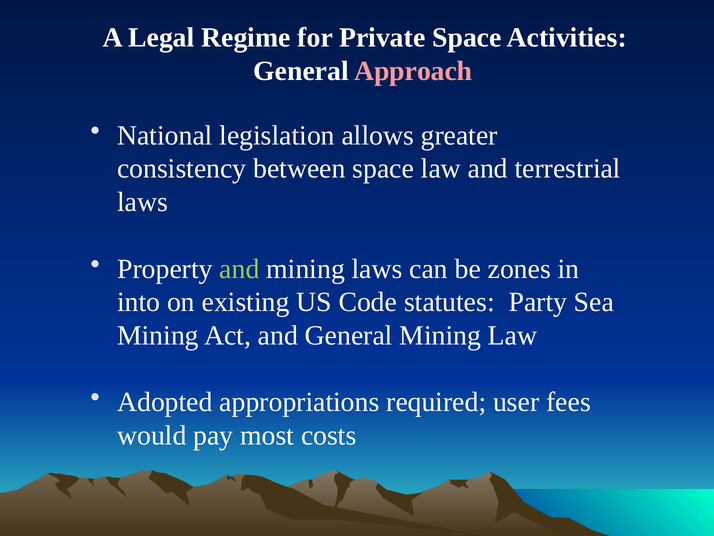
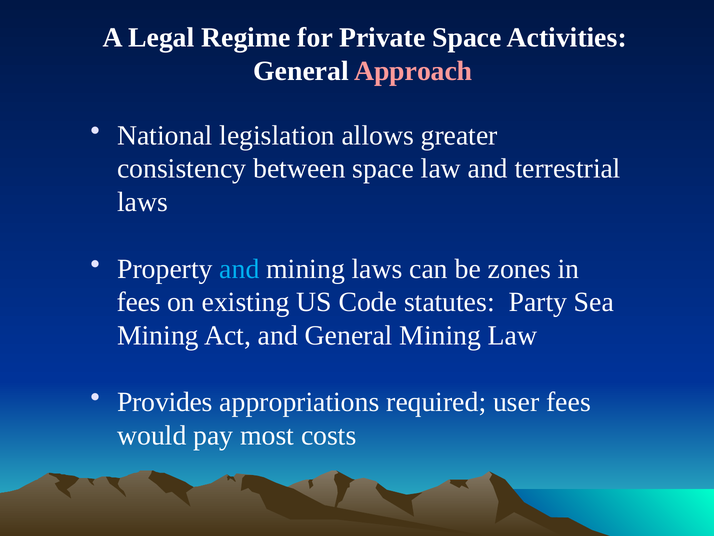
and at (239, 269) colour: light green -> light blue
into at (139, 302): into -> fees
Adopted: Adopted -> Provides
